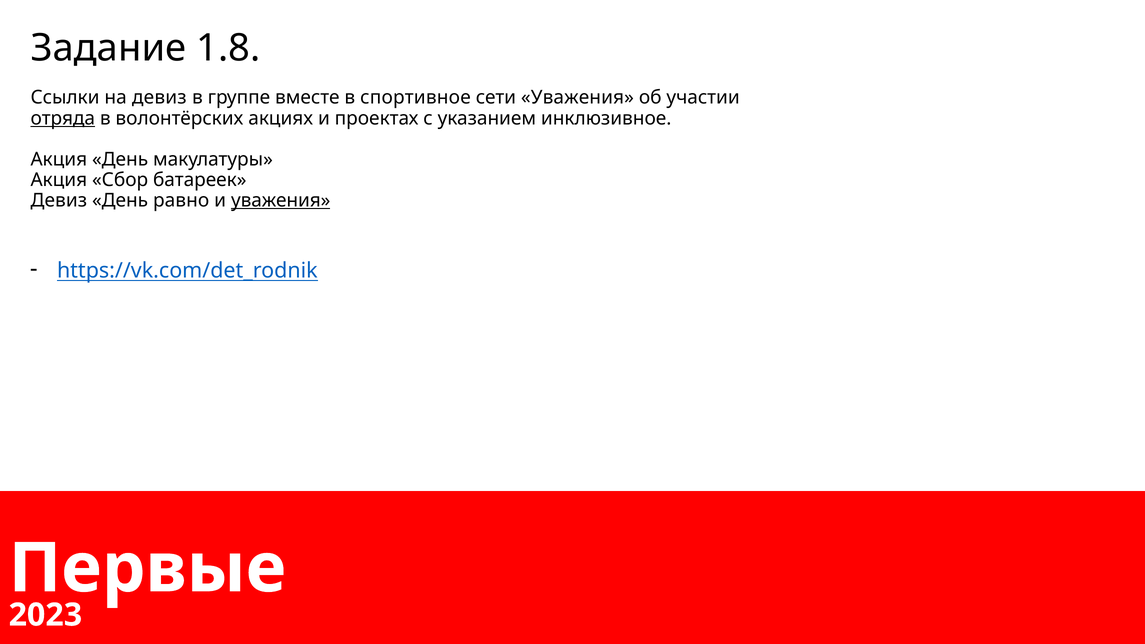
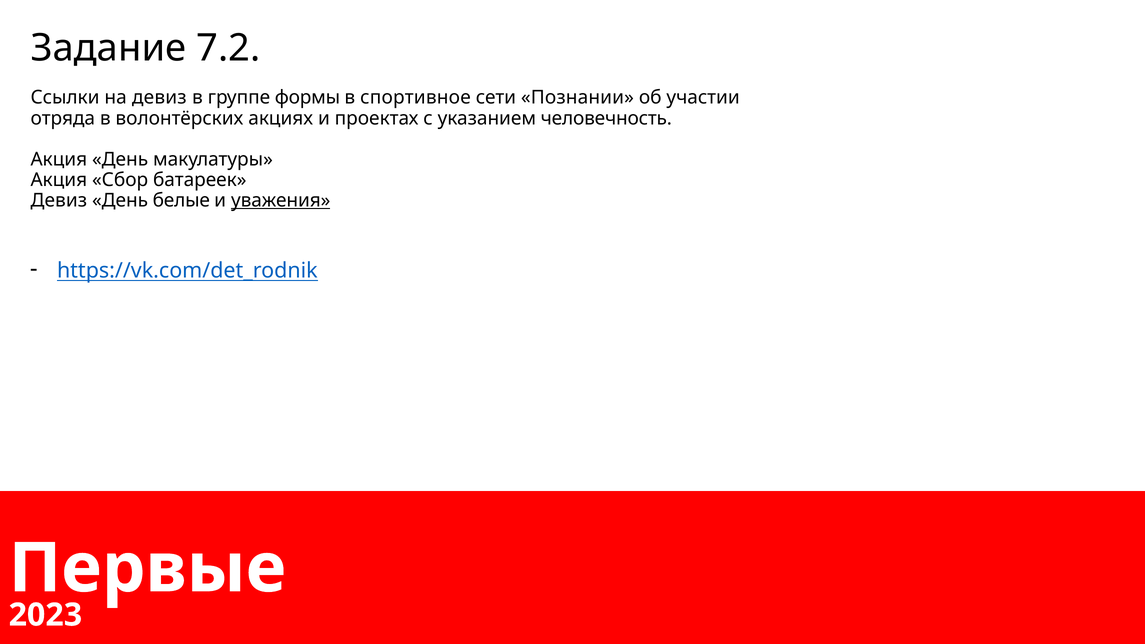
1.8: 1.8 -> 7.2
вместе: вместе -> формы
сети Уважения: Уважения -> Познании
отряда underline: present -> none
инклюзивное: инклюзивное -> человечность
равно: равно -> белые
